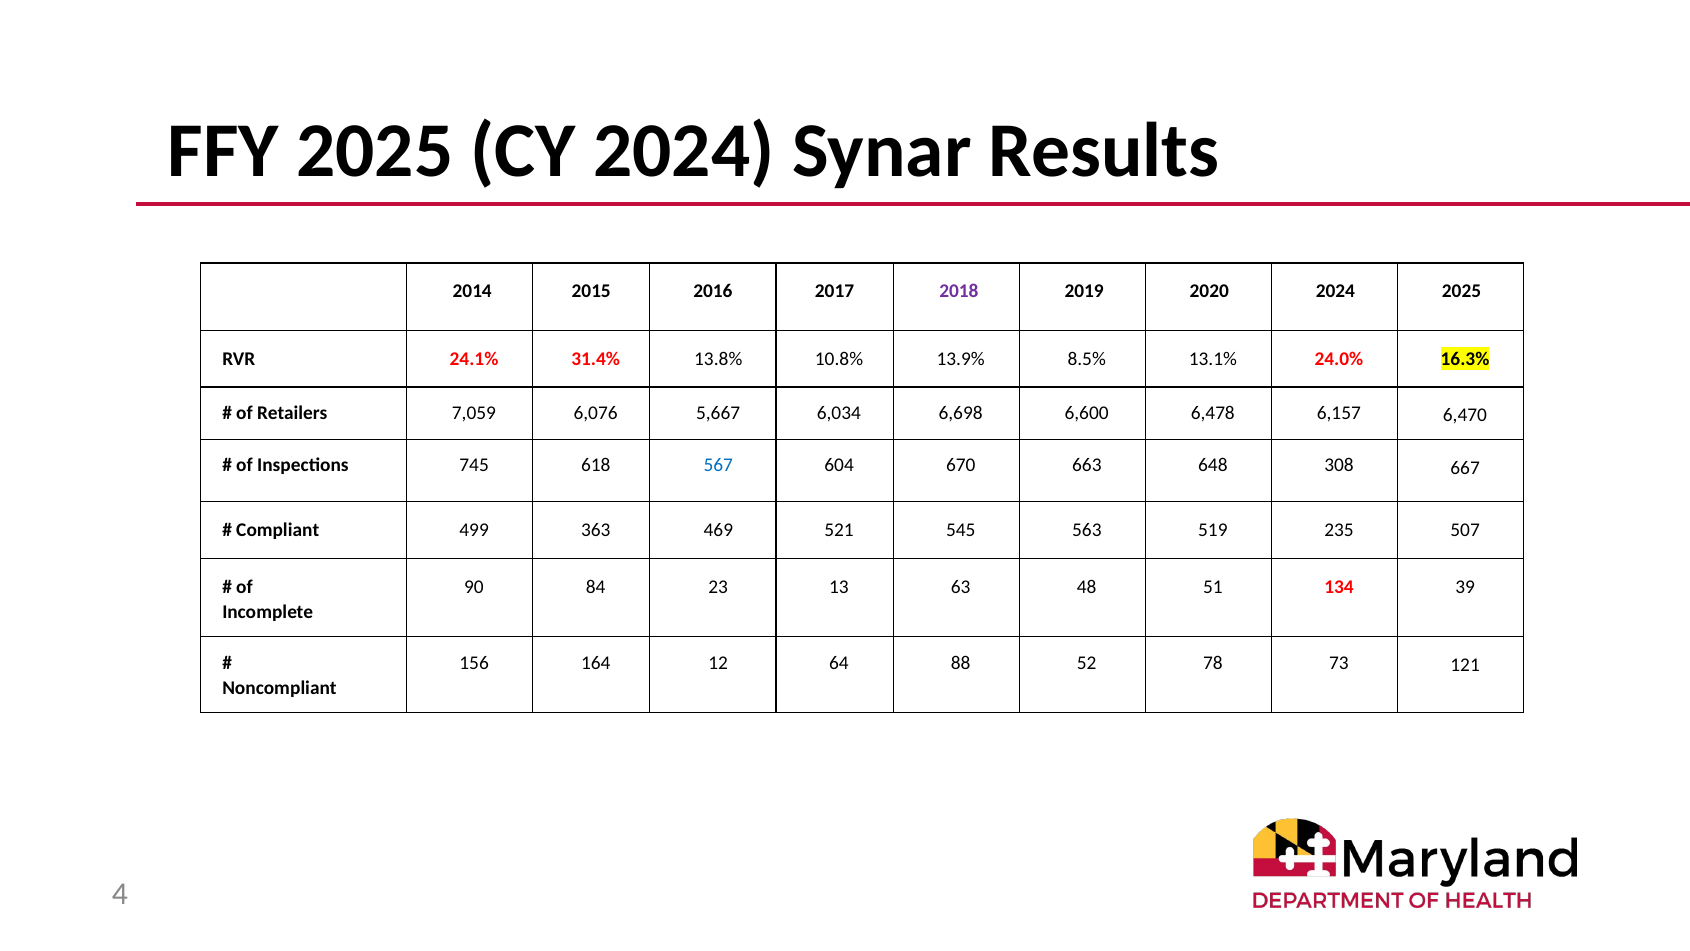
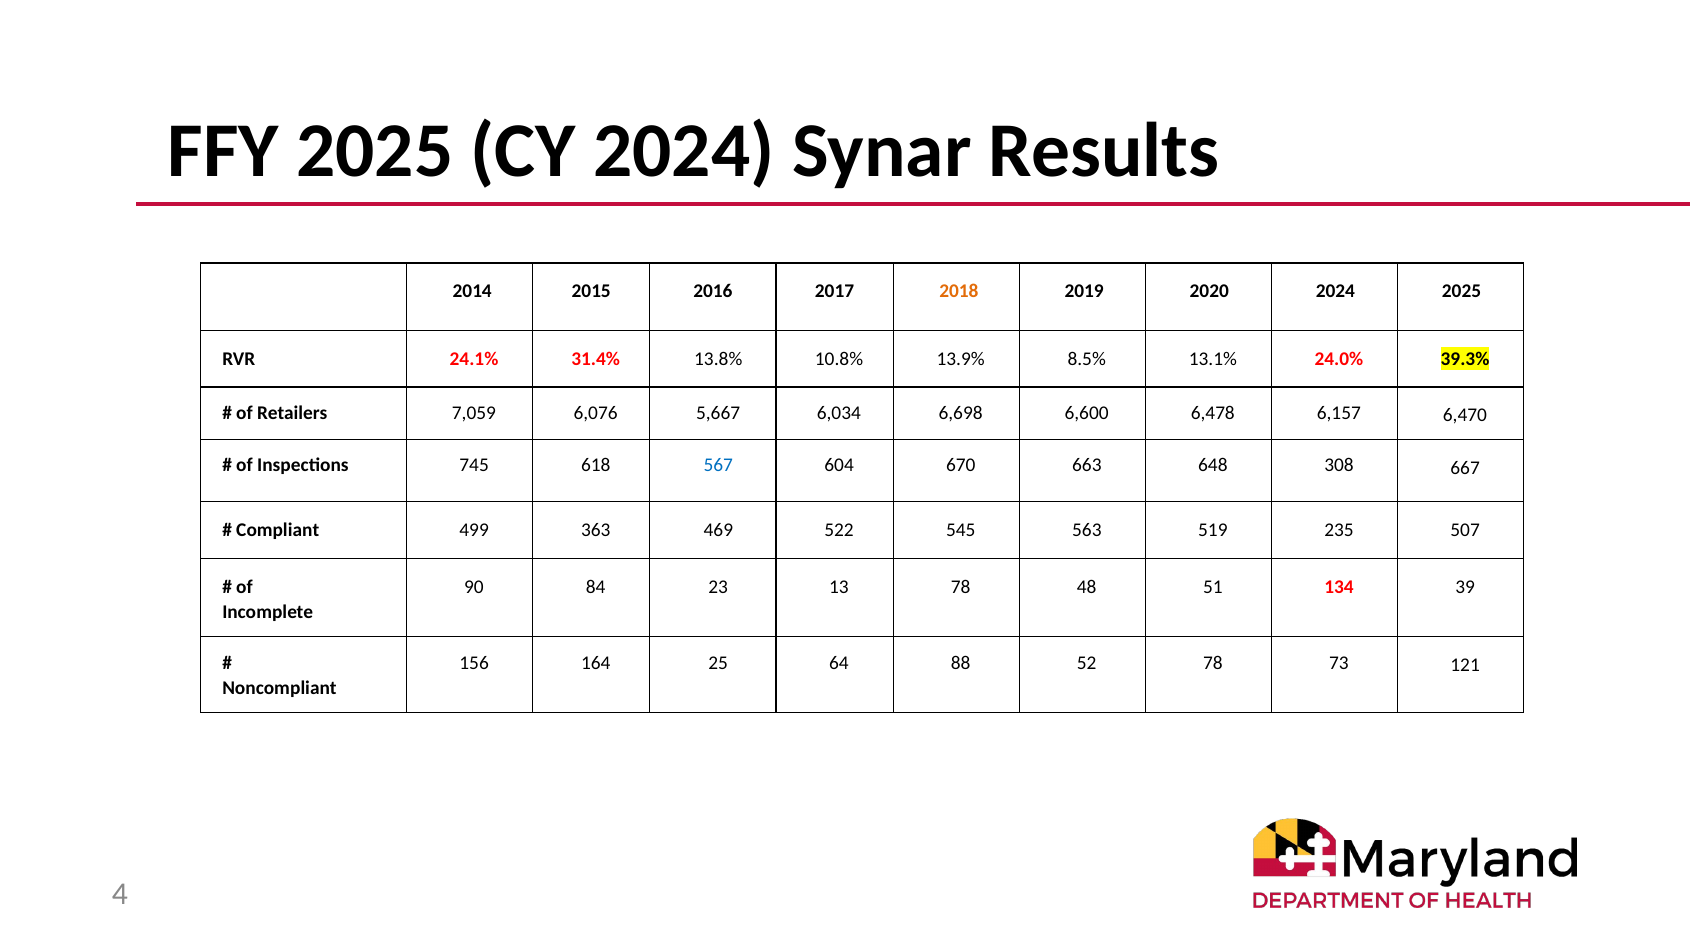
2018 colour: purple -> orange
16.3%: 16.3% -> 39.3%
521: 521 -> 522
13 63: 63 -> 78
12: 12 -> 25
